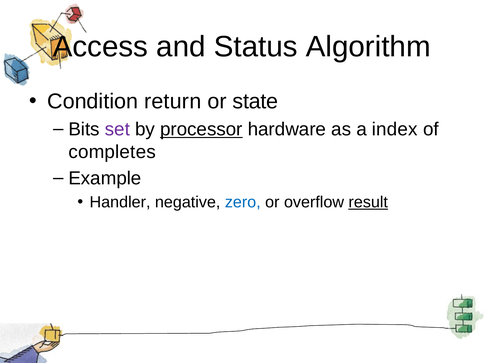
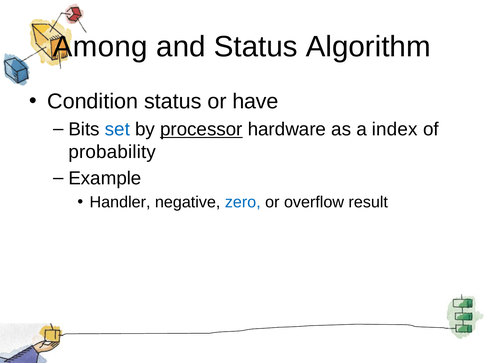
Access: Access -> Among
Condition return: return -> status
state: state -> have
set colour: purple -> blue
completes: completes -> probability
result underline: present -> none
